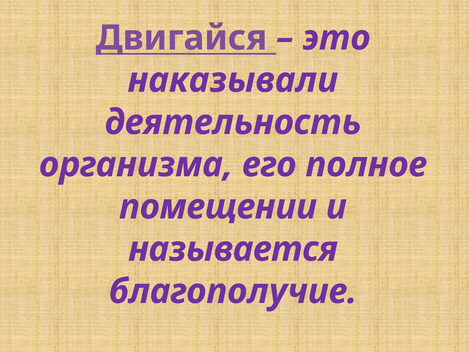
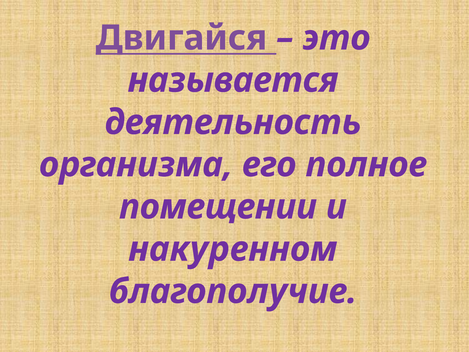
наказывали: наказывали -> называется
называется: называется -> накуренном
